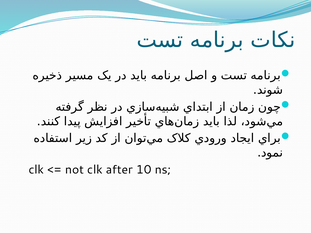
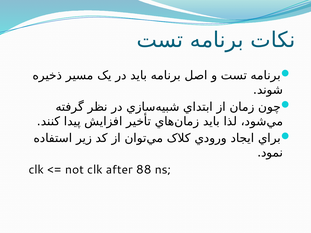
10: 10 -> 88
